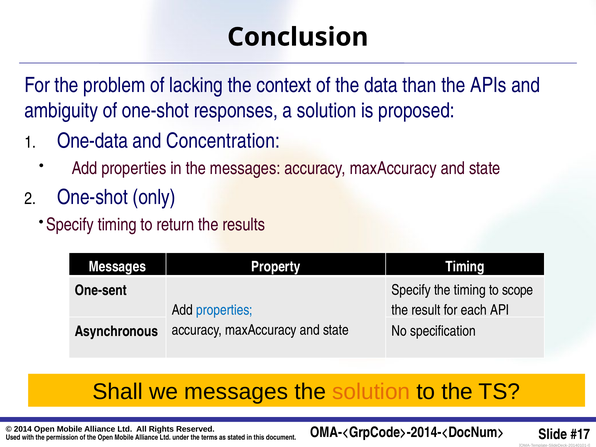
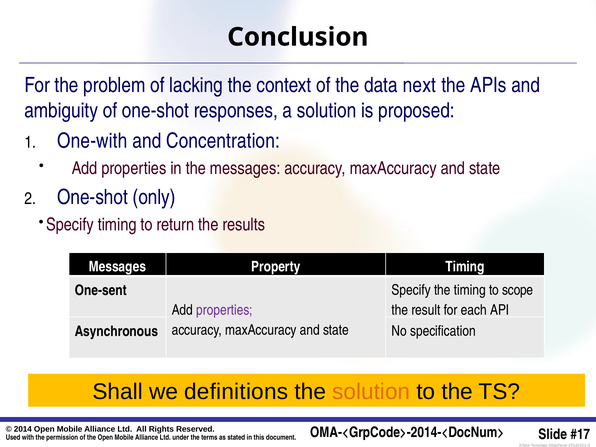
than: than -> next
One-data: One-data -> One-with
properties at (224, 310) colour: blue -> purple
we messages: messages -> definitions
